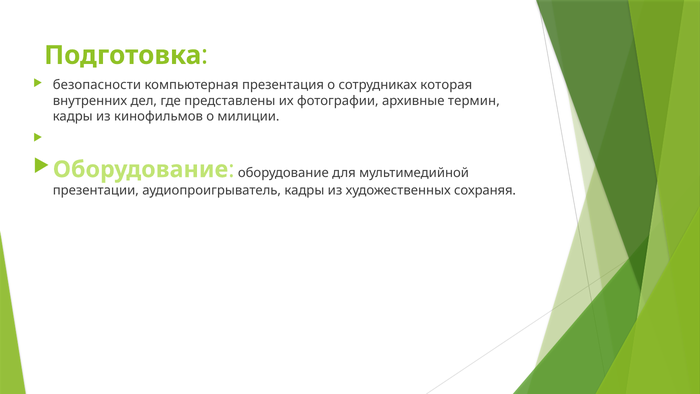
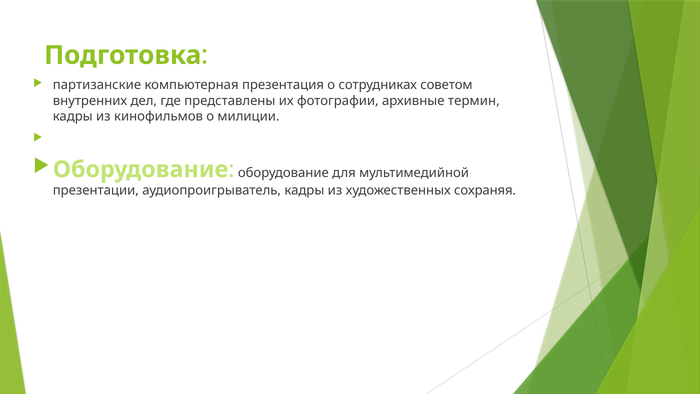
безопасности: безопасности -> партизанские
которая: которая -> советом
